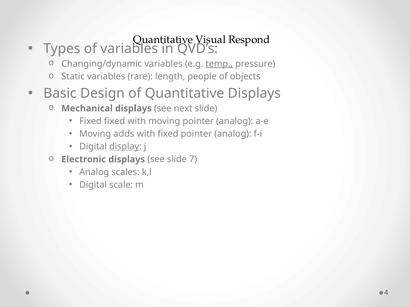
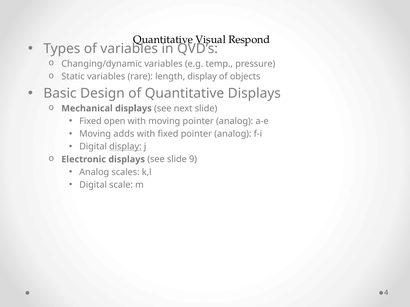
temp underline: present -> none
length people: people -> display
Fixed fixed: fixed -> open
7: 7 -> 9
